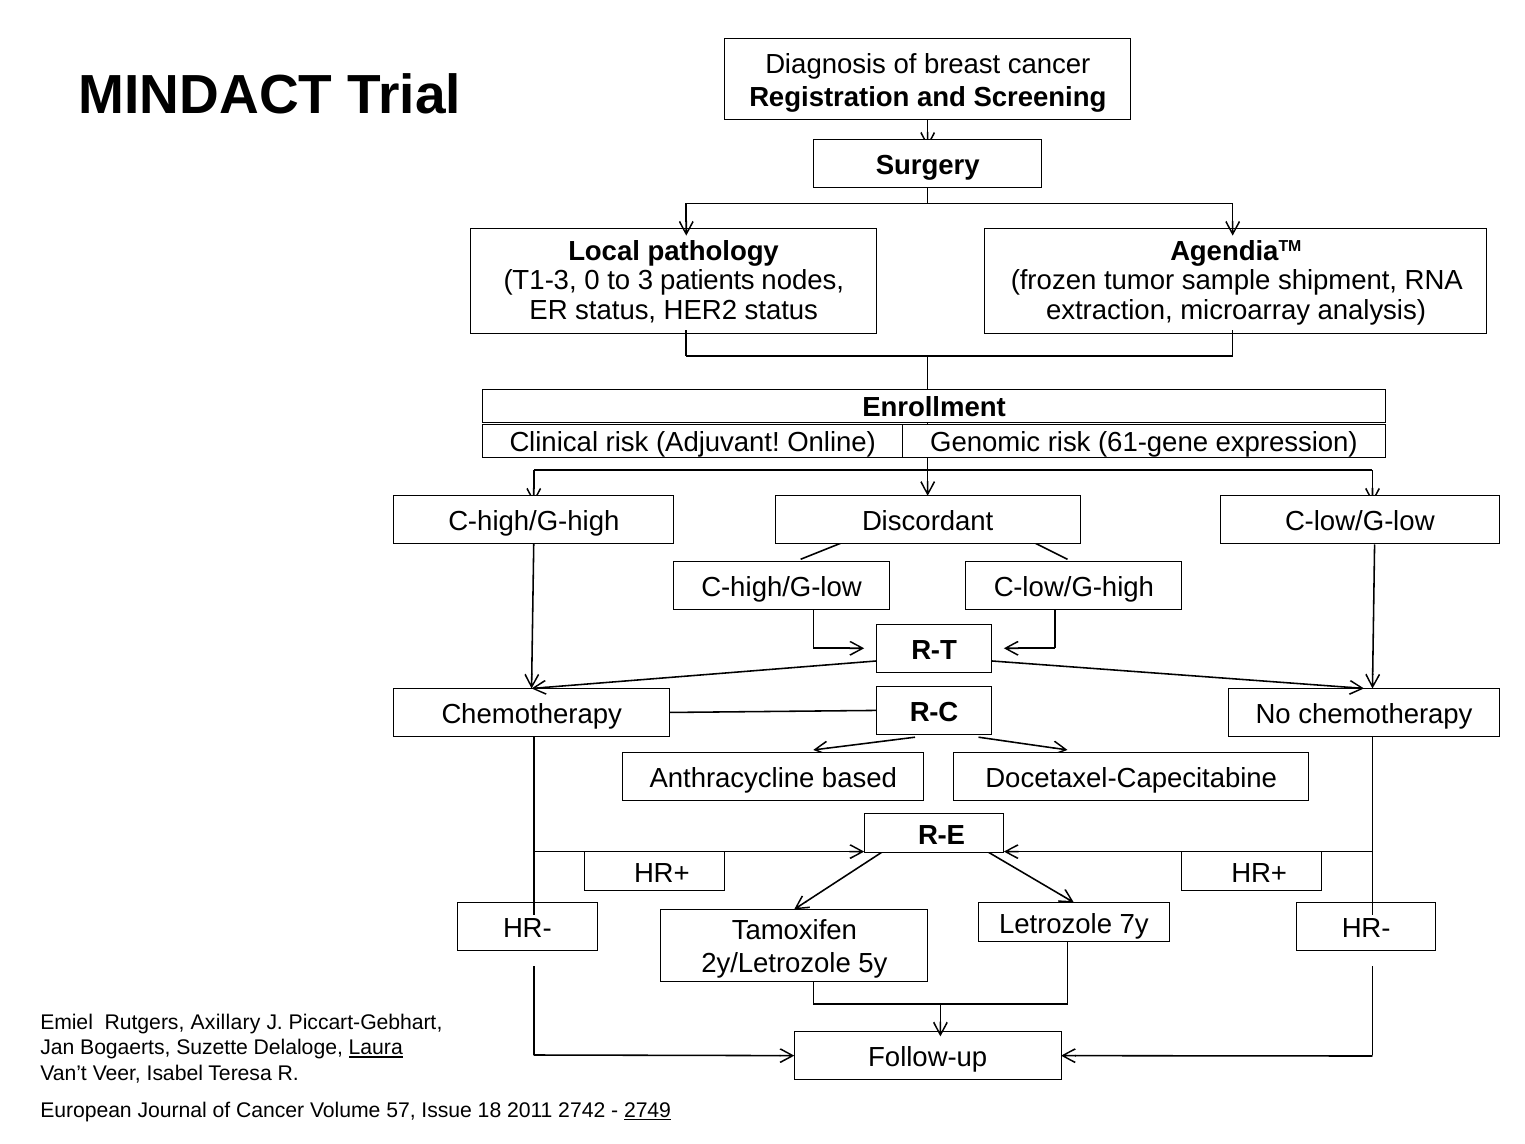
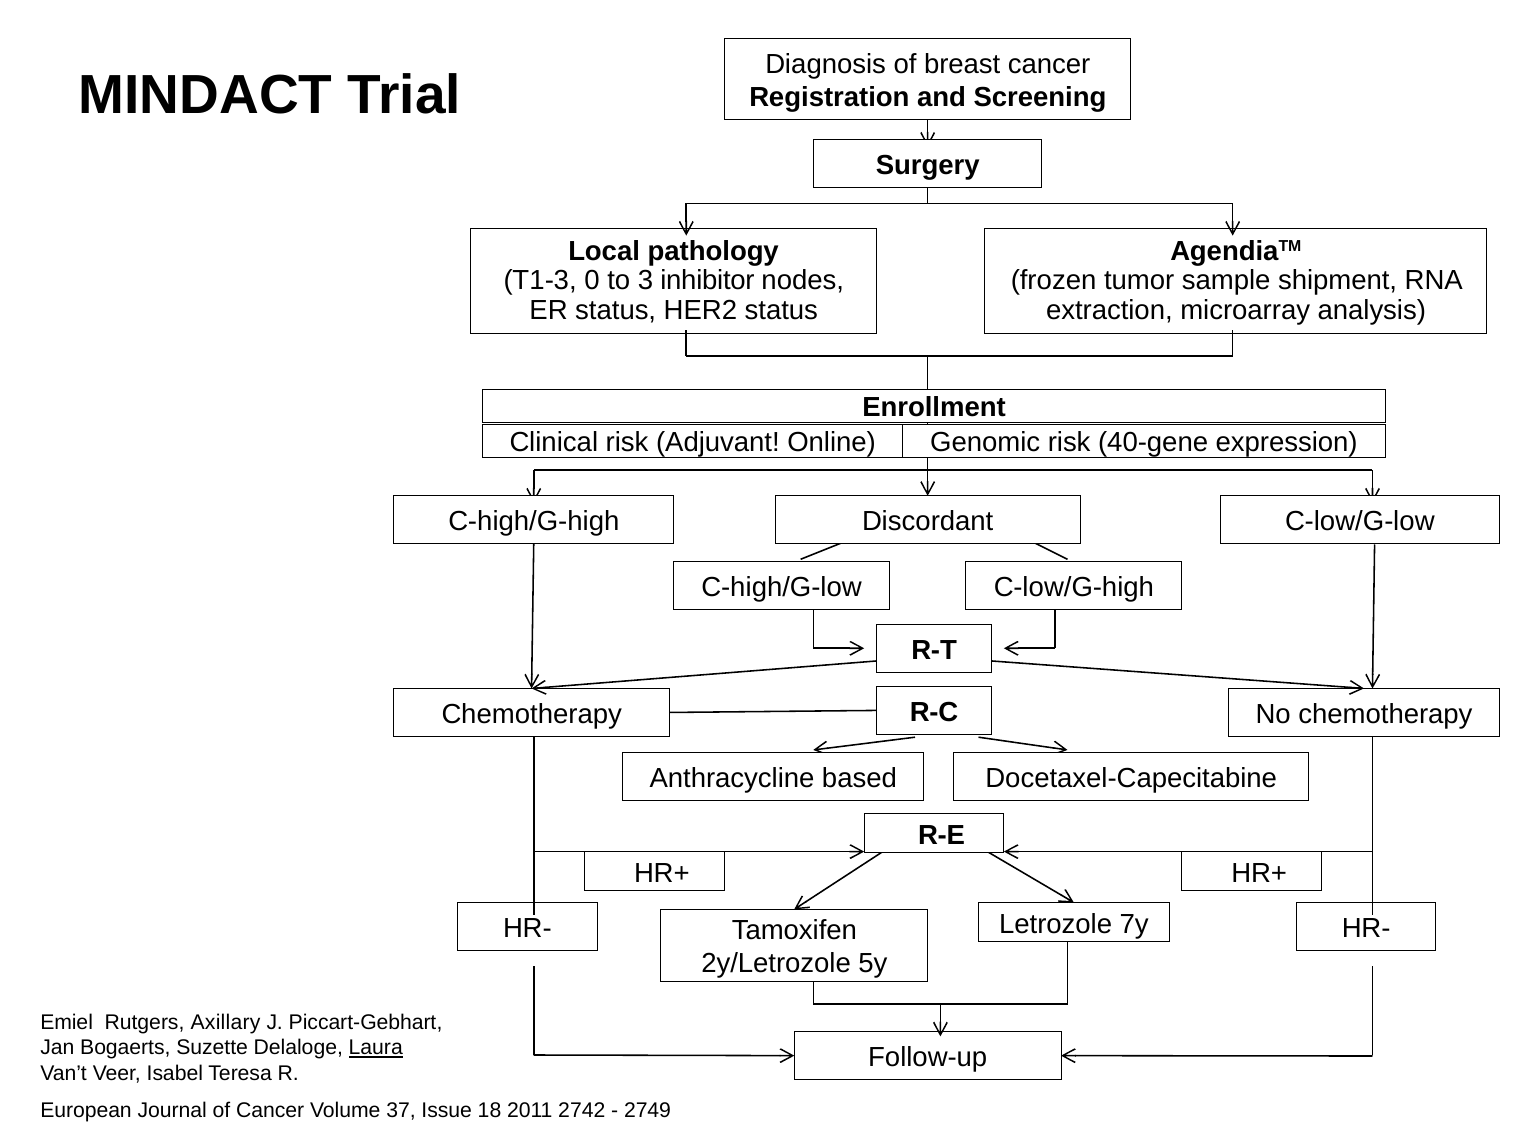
patients: patients -> inhibitor
61-gene: 61-gene -> 40-gene
57: 57 -> 37
2749 underline: present -> none
